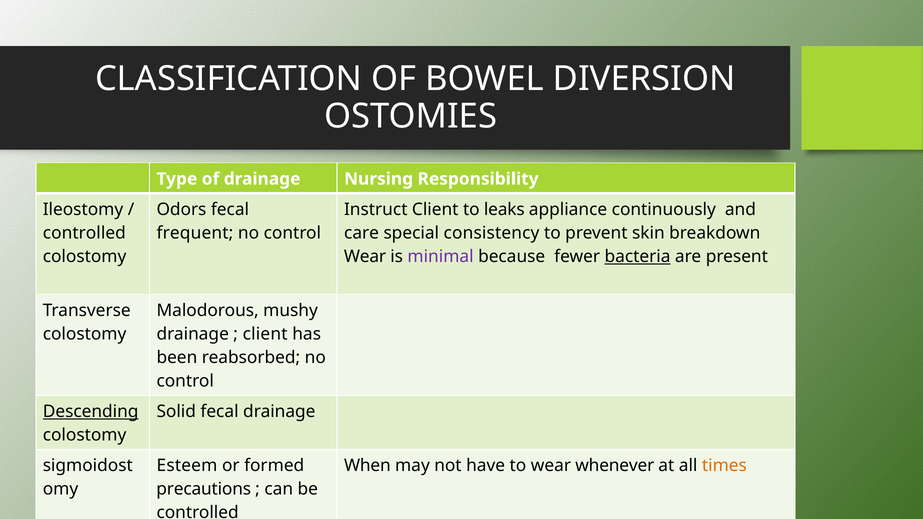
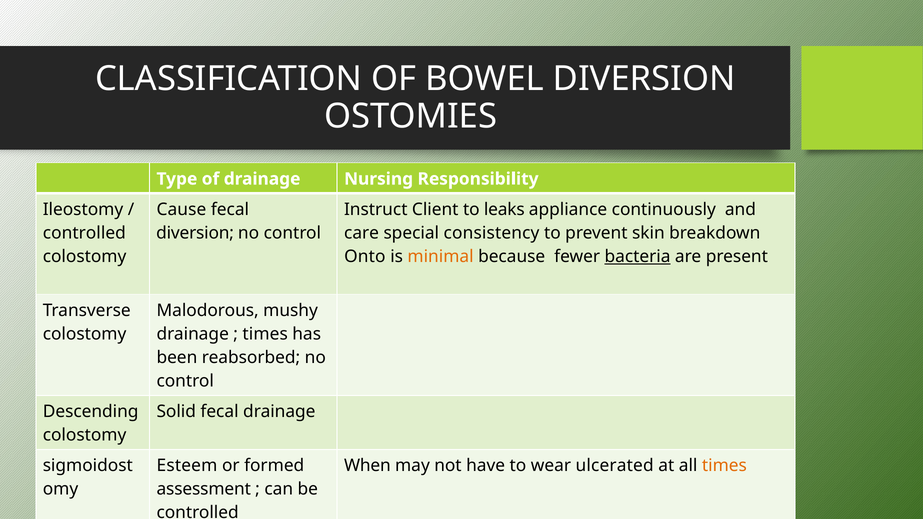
Odors: Odors -> Cause
frequent at (195, 233): frequent -> diversion
Wear at (365, 257): Wear -> Onto
minimal colour: purple -> orange
client at (265, 334): client -> times
Descending underline: present -> none
whenever: whenever -> ulcerated
precautions: precautions -> assessment
